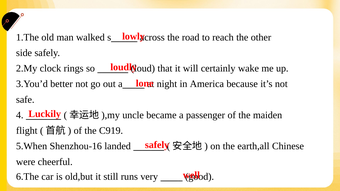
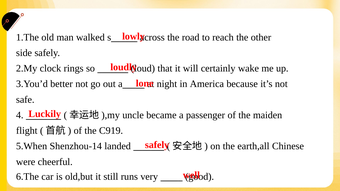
Shenzhou-16: Shenzhou-16 -> Shenzhou-14
